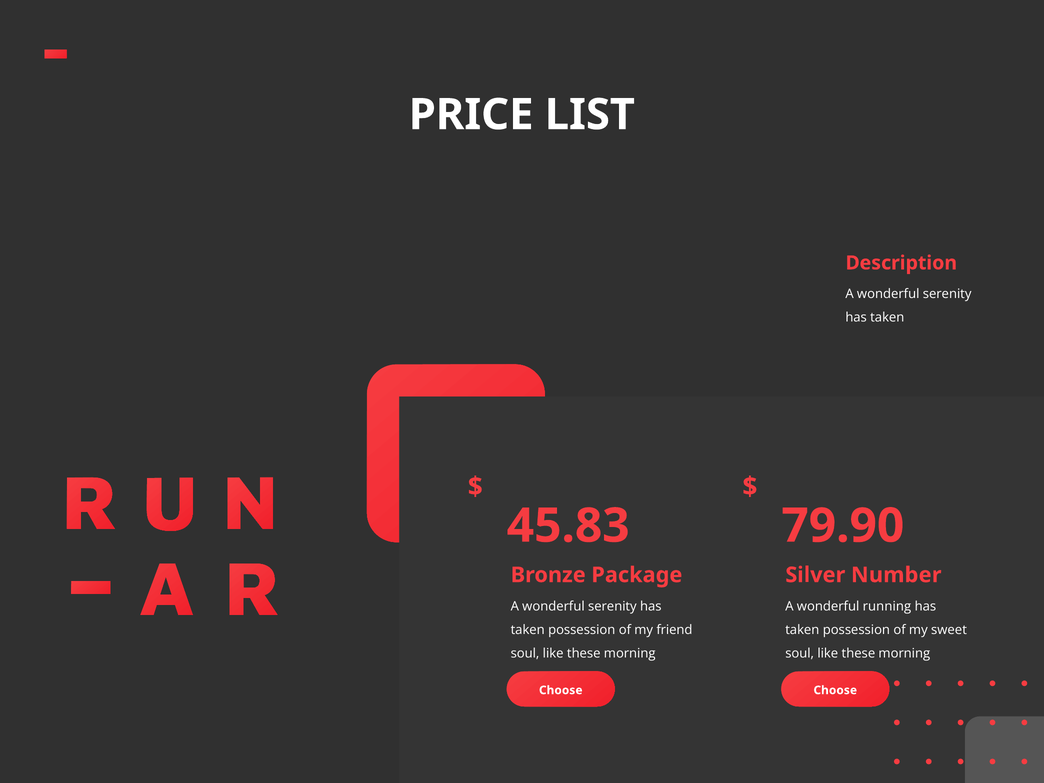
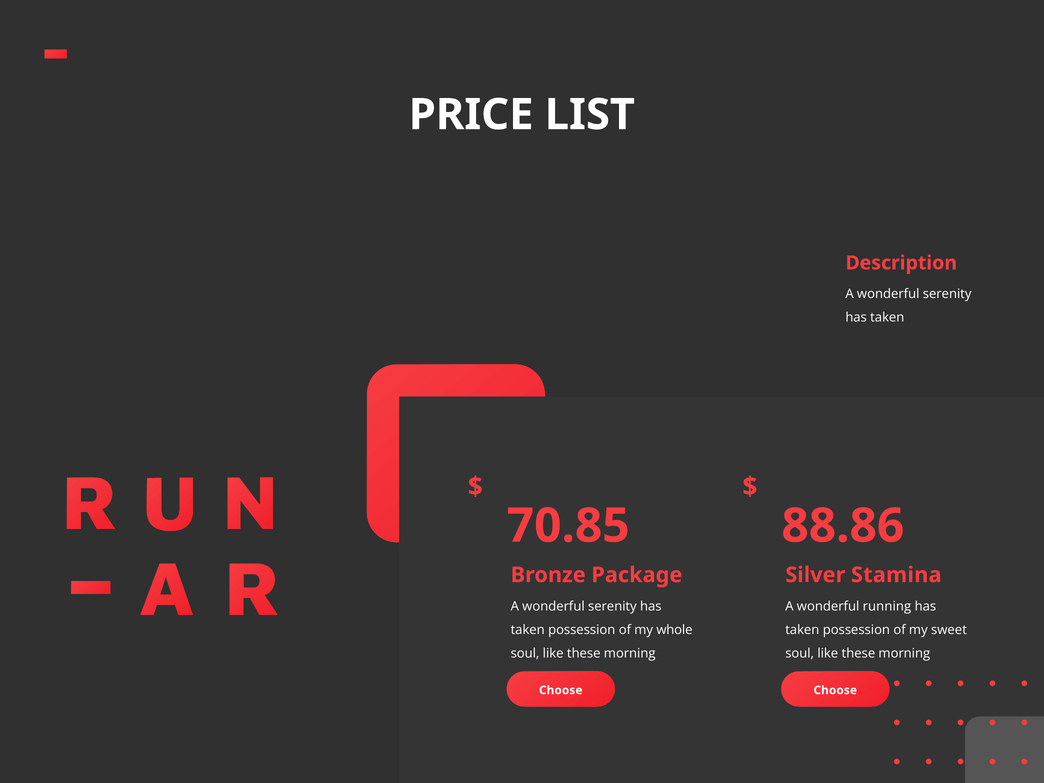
45.83: 45.83 -> 70.85
79.90: 79.90 -> 88.86
Number: Number -> Stamina
friend: friend -> whole
